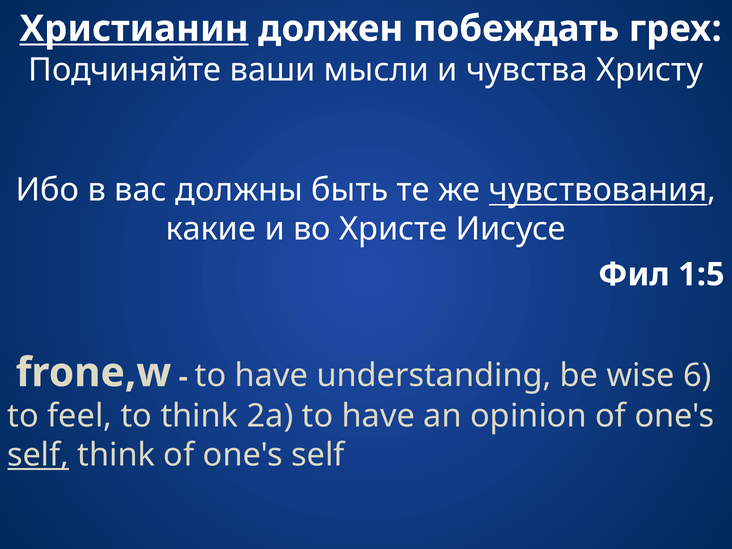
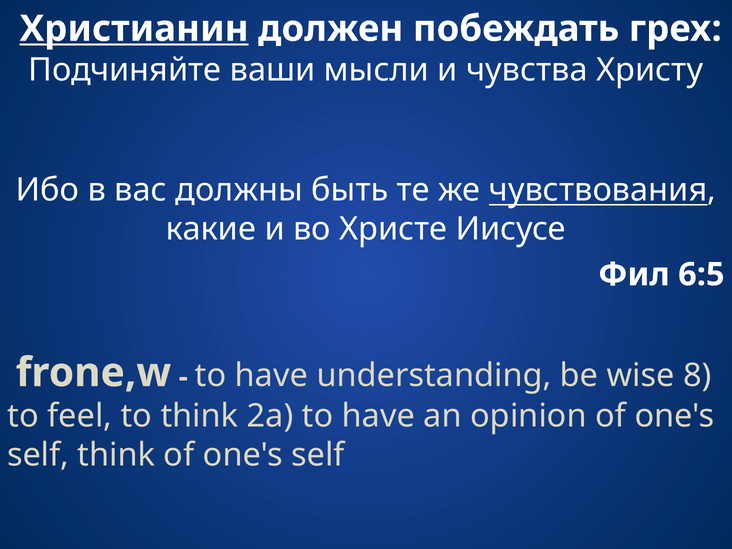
1:5: 1:5 -> 6:5
6: 6 -> 8
self at (38, 455) underline: present -> none
